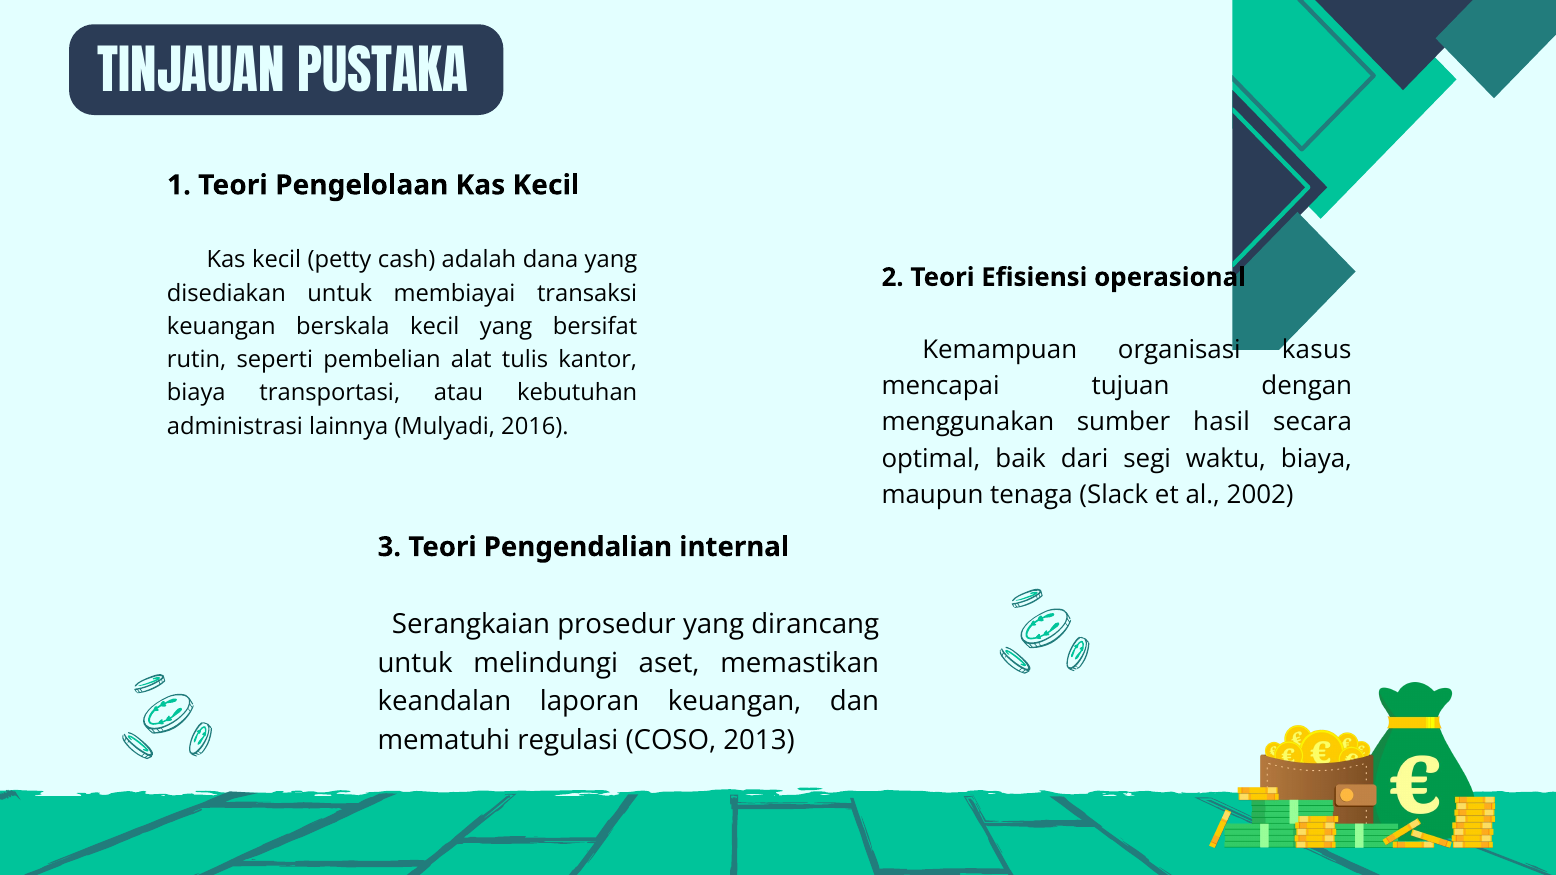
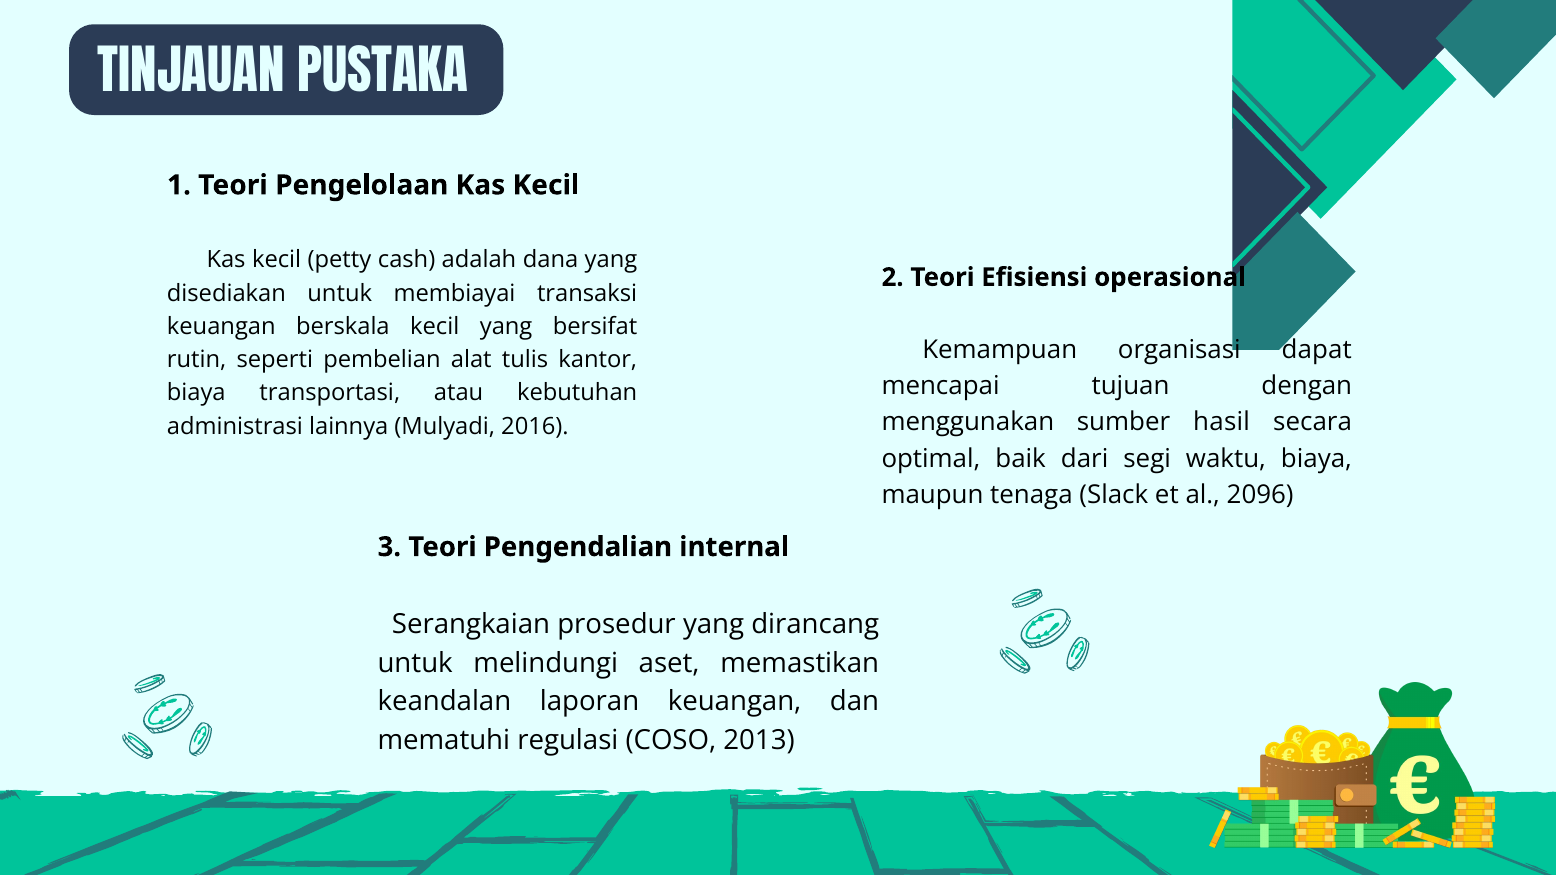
kasus: kasus -> dapat
2002: 2002 -> 2096
